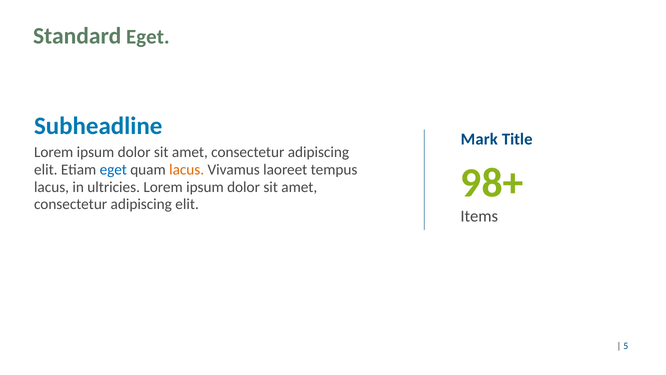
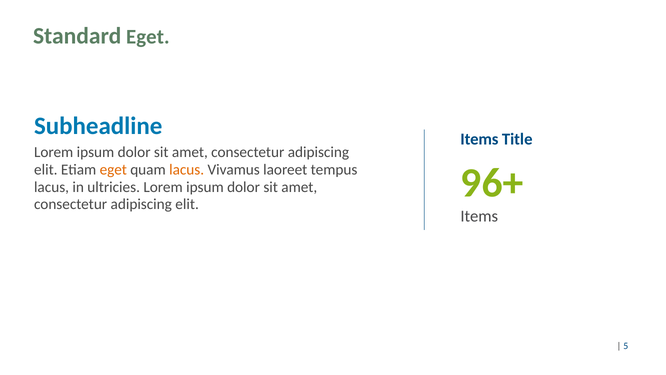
Mark at (479, 139): Mark -> Items
eget at (113, 169) colour: blue -> orange
98+: 98+ -> 96+
